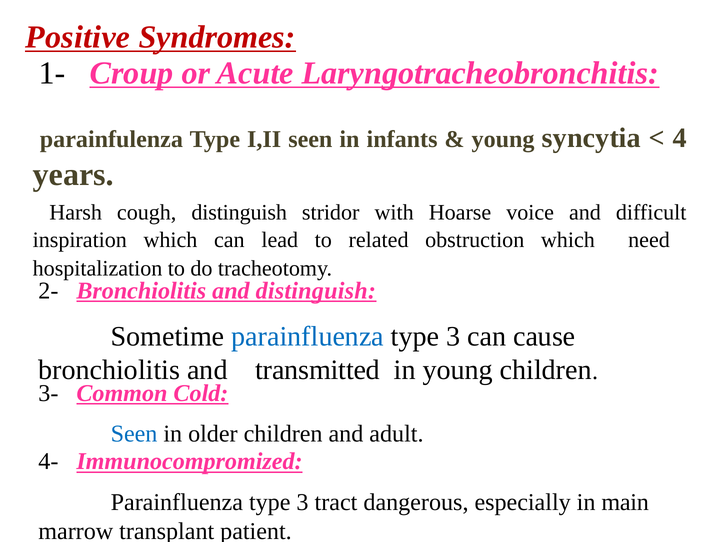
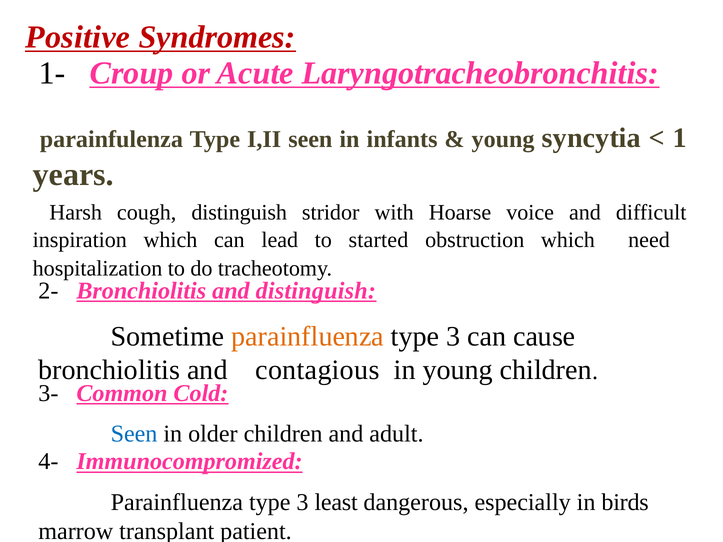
4: 4 -> 1
related: related -> started
parainfluenza at (308, 336) colour: blue -> orange
transmitted: transmitted -> contagious
tract: tract -> least
main: main -> birds
